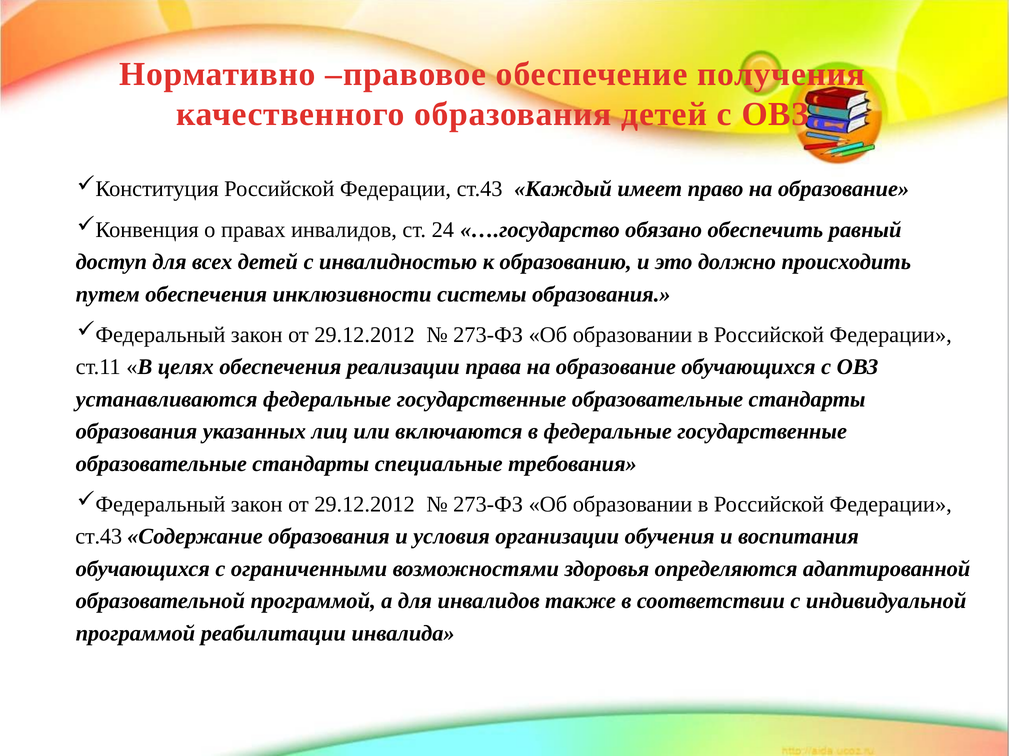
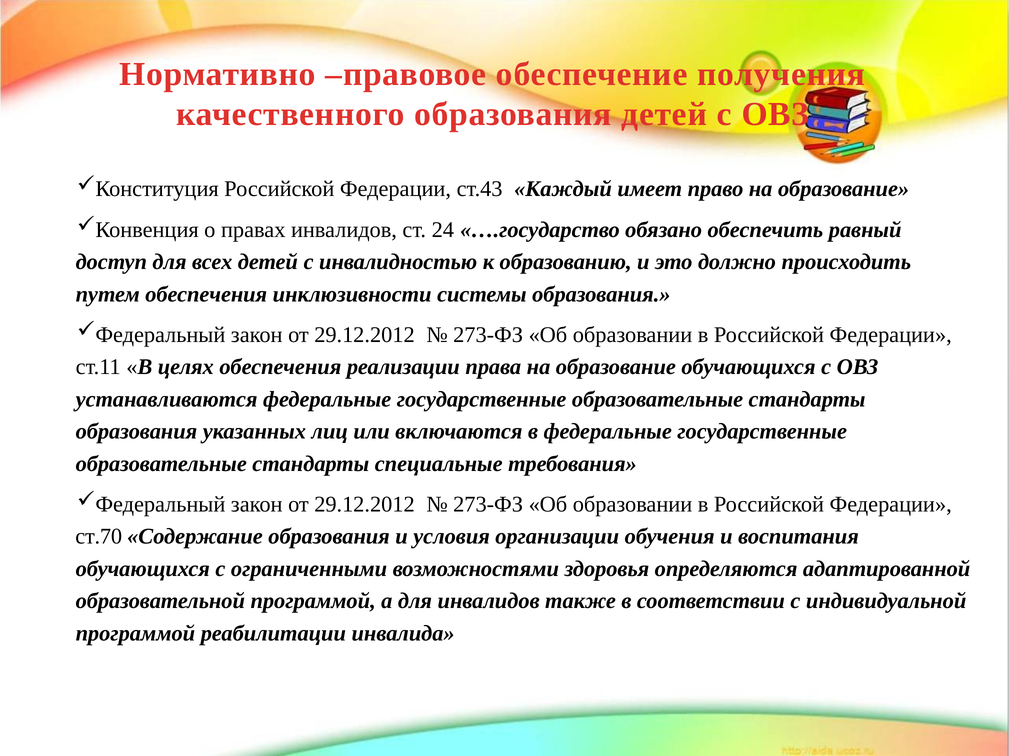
ст.43 at (99, 537): ст.43 -> ст.70
